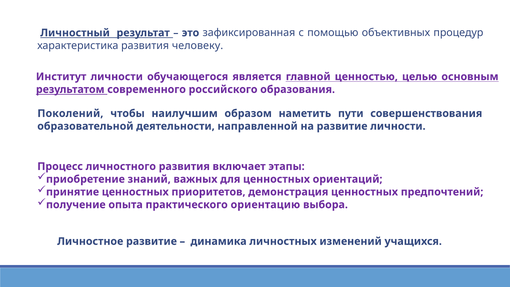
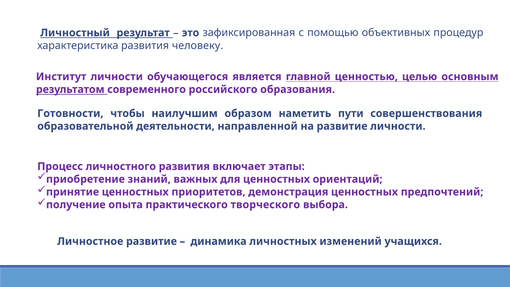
Поколений: Поколений -> Готовности
ориентацию: ориентацию -> творческого
